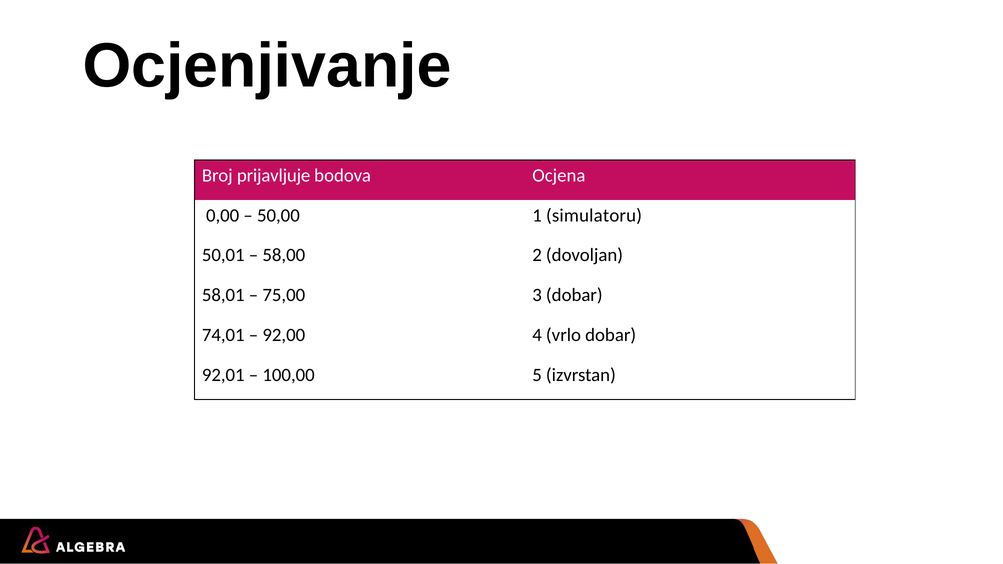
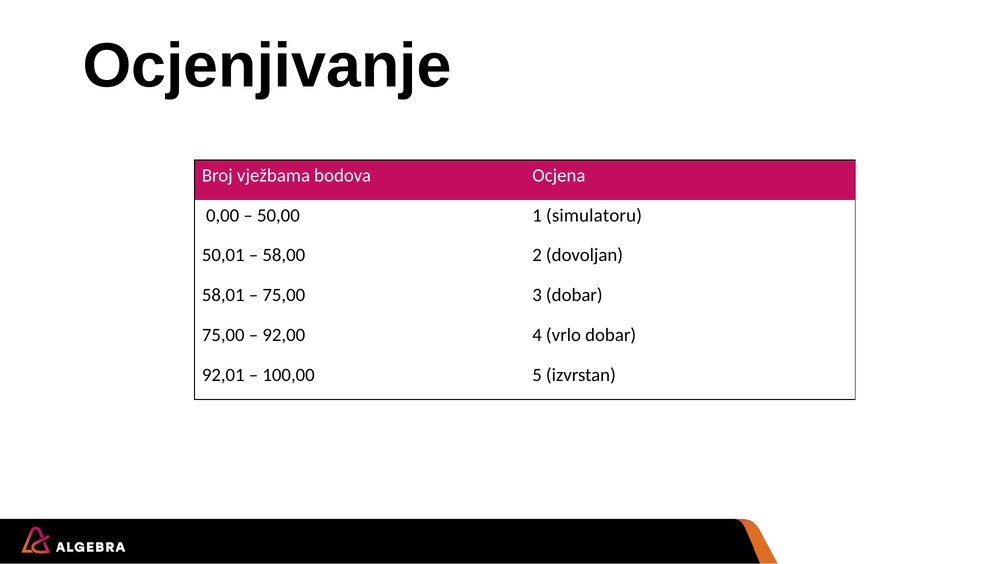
prijavljuje: prijavljuje -> vježbama
74,01 at (223, 335): 74,01 -> 75,00
